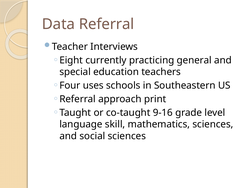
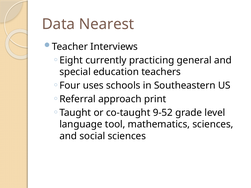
Data Referral: Referral -> Nearest
9-16: 9-16 -> 9-52
skill: skill -> tool
